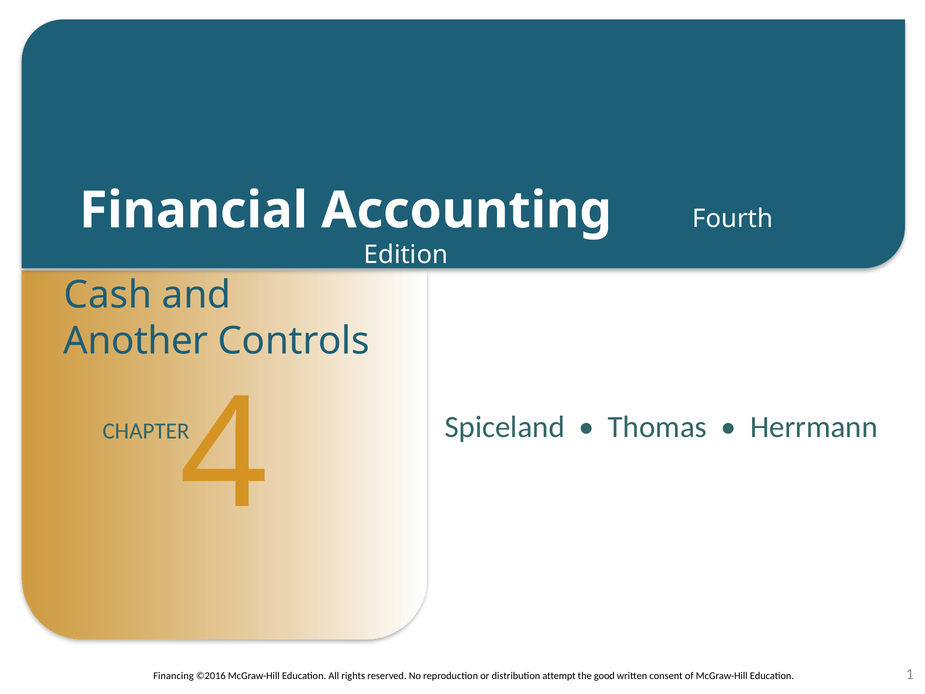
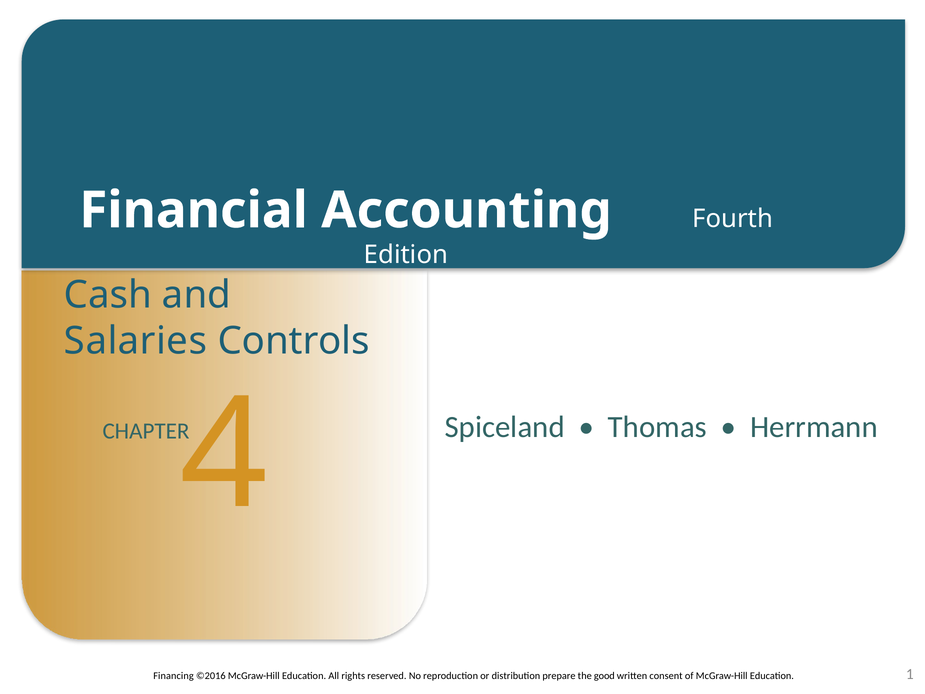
Another: Another -> Salaries
attempt: attempt -> prepare
